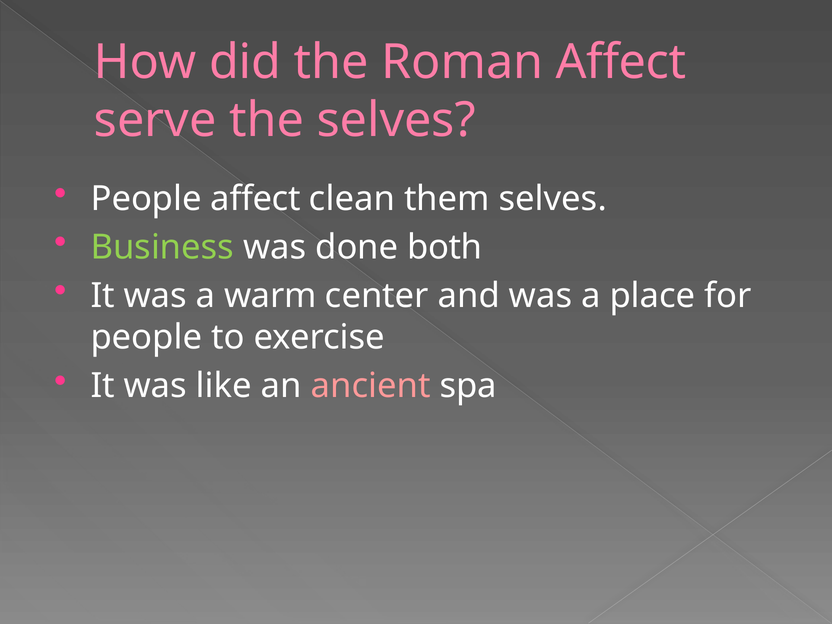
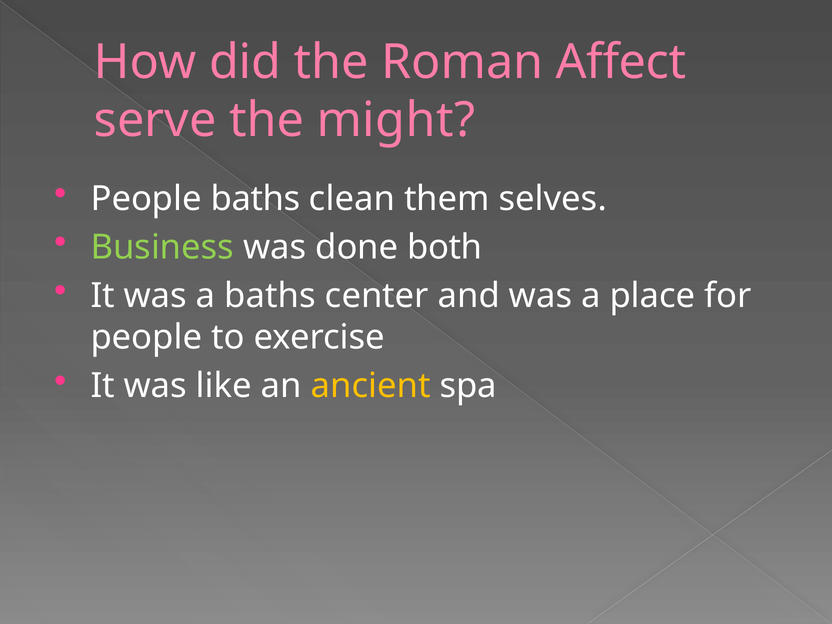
the selves: selves -> might
People affect: affect -> baths
a warm: warm -> baths
ancient colour: pink -> yellow
